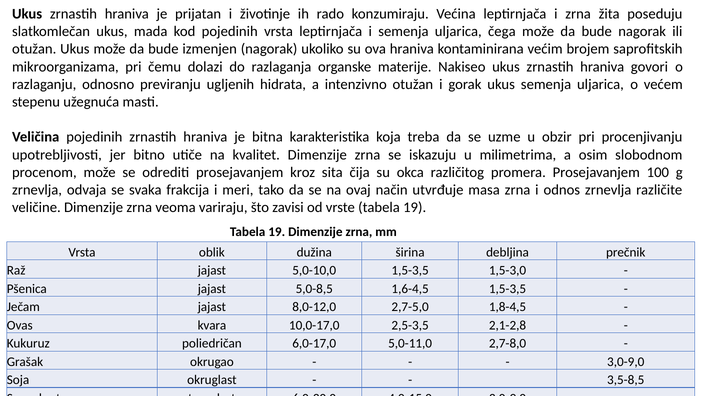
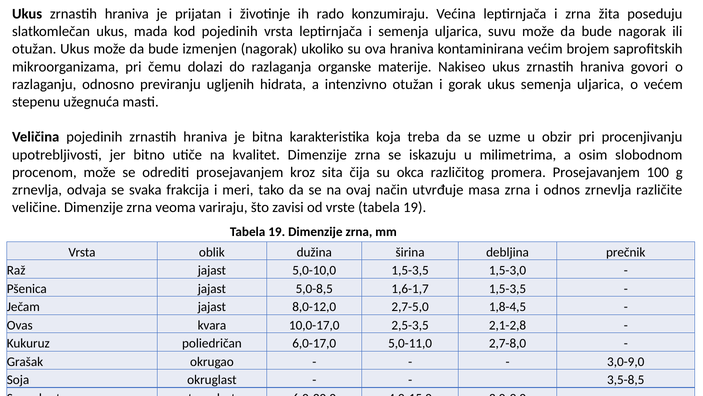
čega: čega -> suvu
1,6-4,5: 1,6-4,5 -> 1,6-1,7
